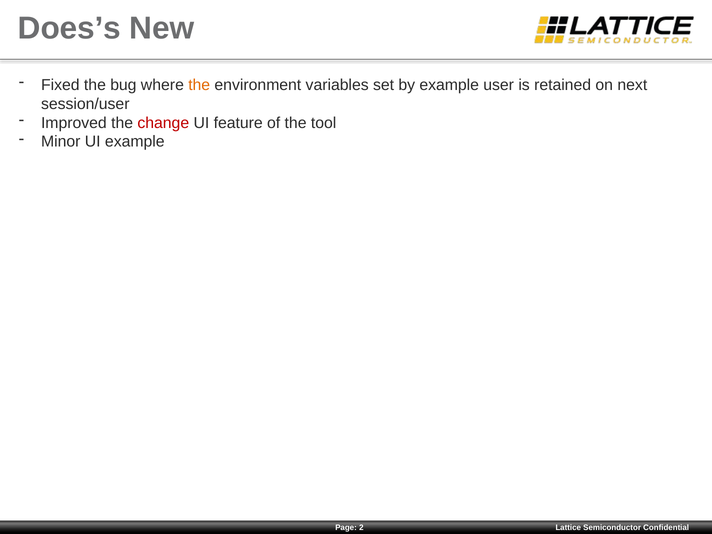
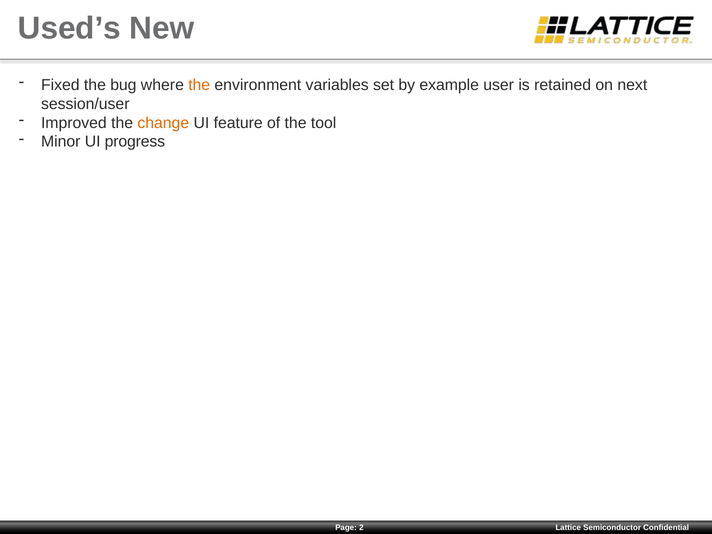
Does’s: Does’s -> Used’s
change colour: red -> orange
UI example: example -> progress
